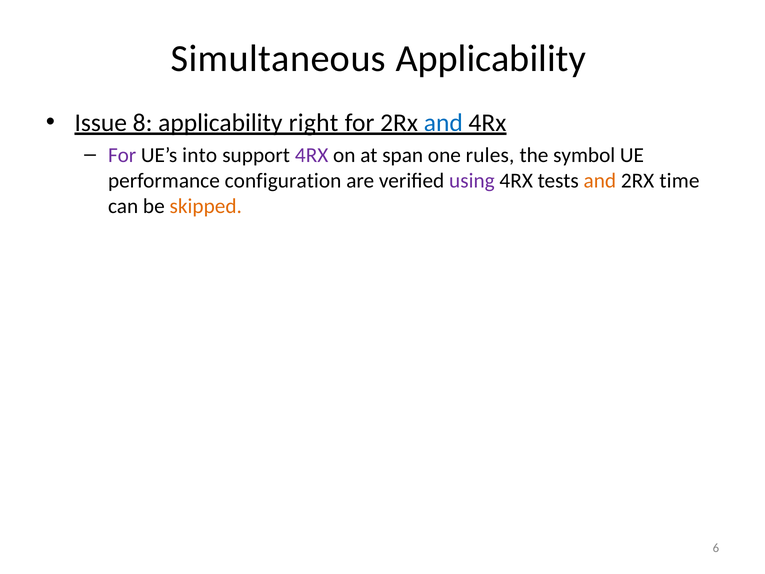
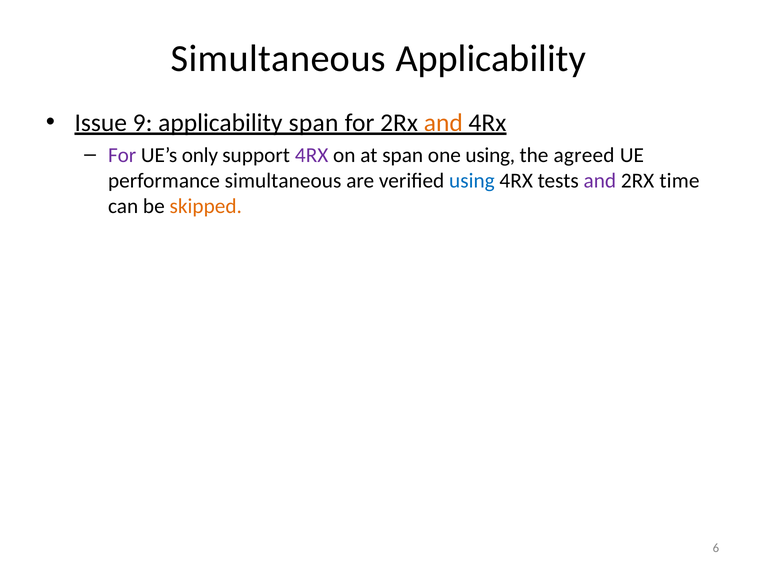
8: 8 -> 9
applicability right: right -> span
and at (443, 123) colour: blue -> orange
into: into -> only
one rules: rules -> using
symbol: symbol -> agreed
performance configuration: configuration -> simultaneous
using at (472, 180) colour: purple -> blue
and at (600, 180) colour: orange -> purple
